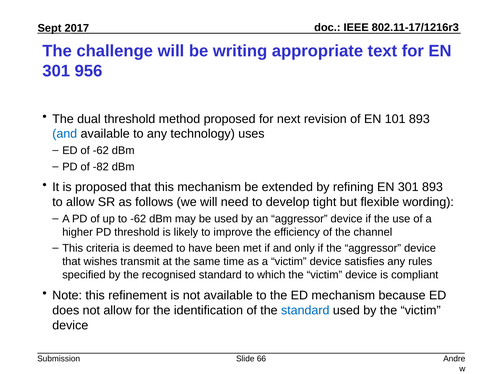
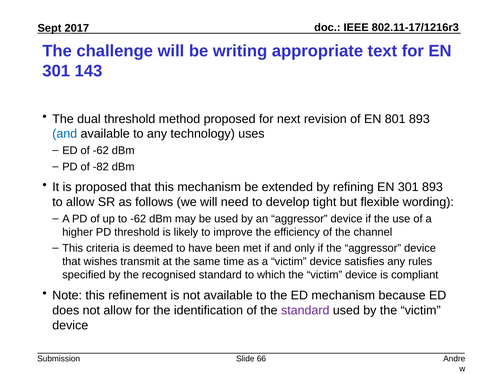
956: 956 -> 143
101: 101 -> 801
standard at (305, 310) colour: blue -> purple
